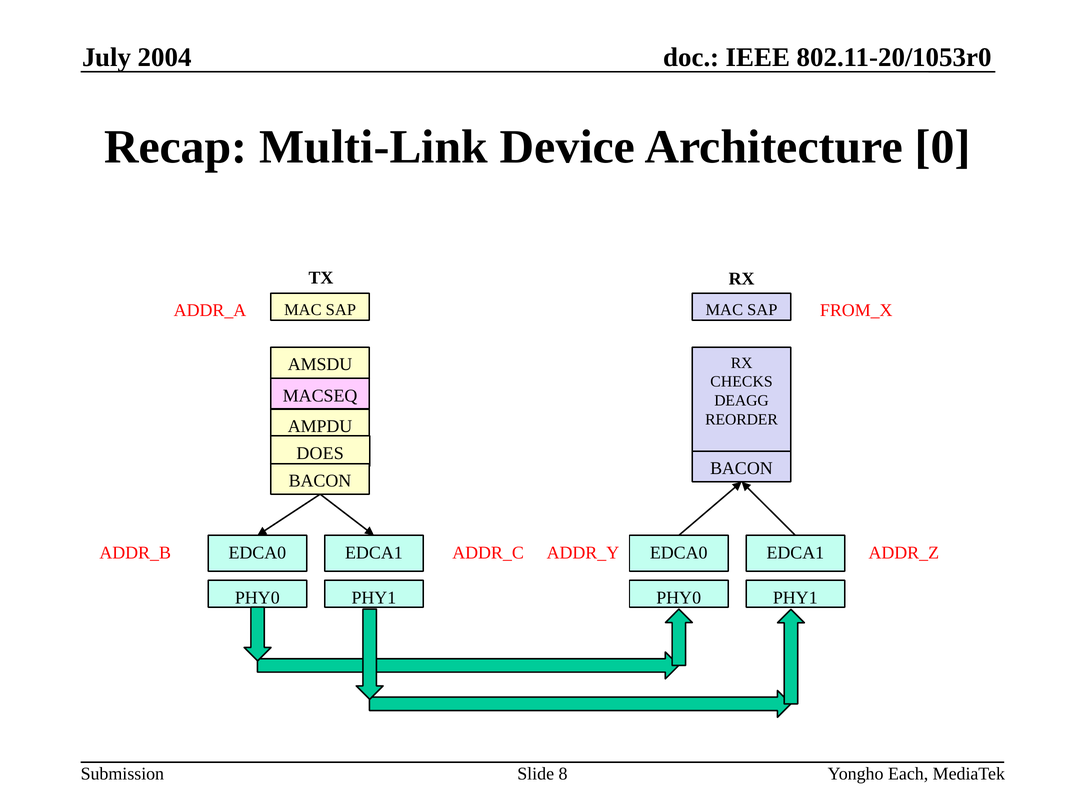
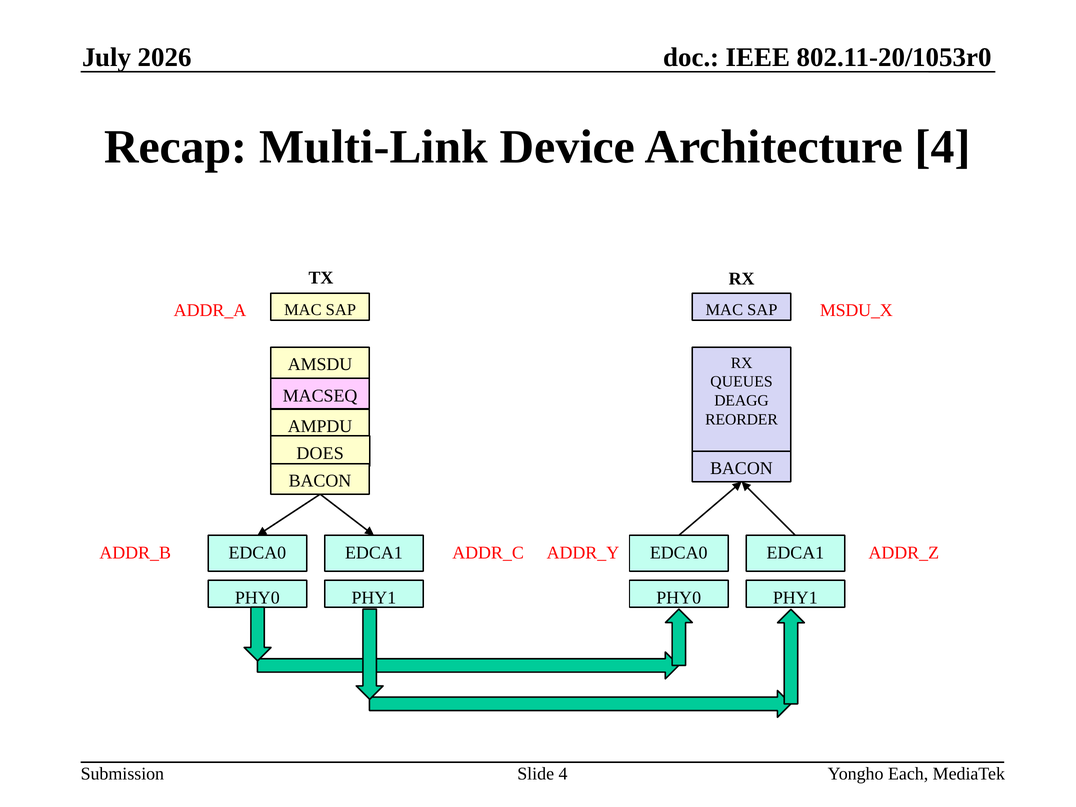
2004: 2004 -> 2026
Architecture 0: 0 -> 4
FROM_X: FROM_X -> MSDU_X
CHECKS: CHECKS -> QUEUES
Slide 8: 8 -> 4
